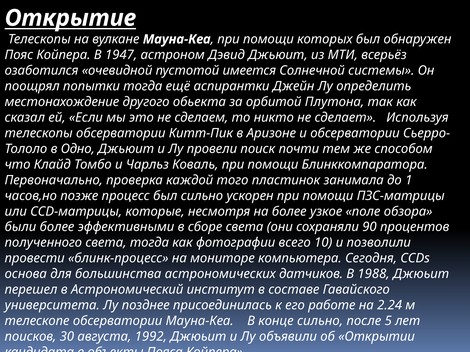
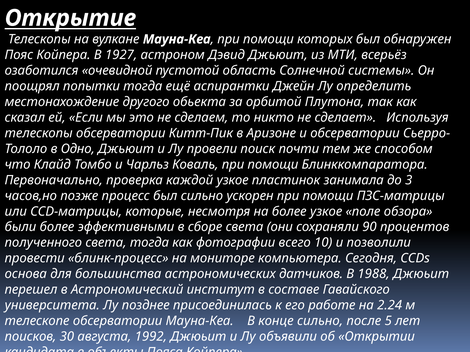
1947: 1947 -> 1927
имеется: имеется -> область
каждой того: того -> узкое
1: 1 -> 3
